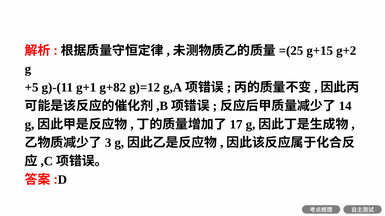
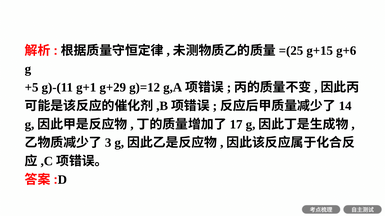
g+2: g+2 -> g+6
g+82: g+82 -> g+29
